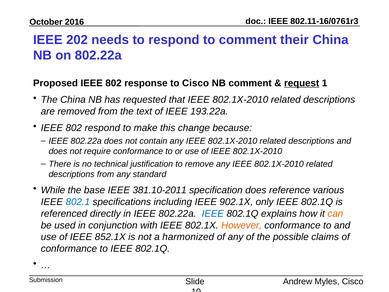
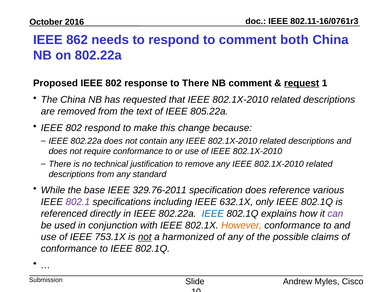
202: 202 -> 862
their: their -> both
to Cisco: Cisco -> There
193.22a: 193.22a -> 805.22a
381.10-2011: 381.10-2011 -> 329.76-2011
802.1 colour: blue -> purple
902.1X: 902.1X -> 632.1X
can colour: orange -> purple
852.1X: 852.1X -> 753.1X
not at (145, 237) underline: none -> present
